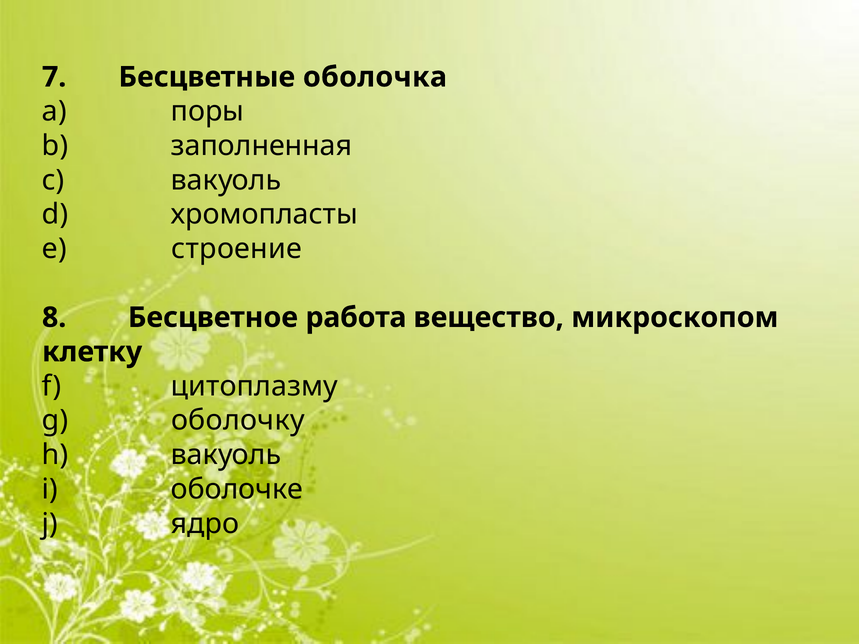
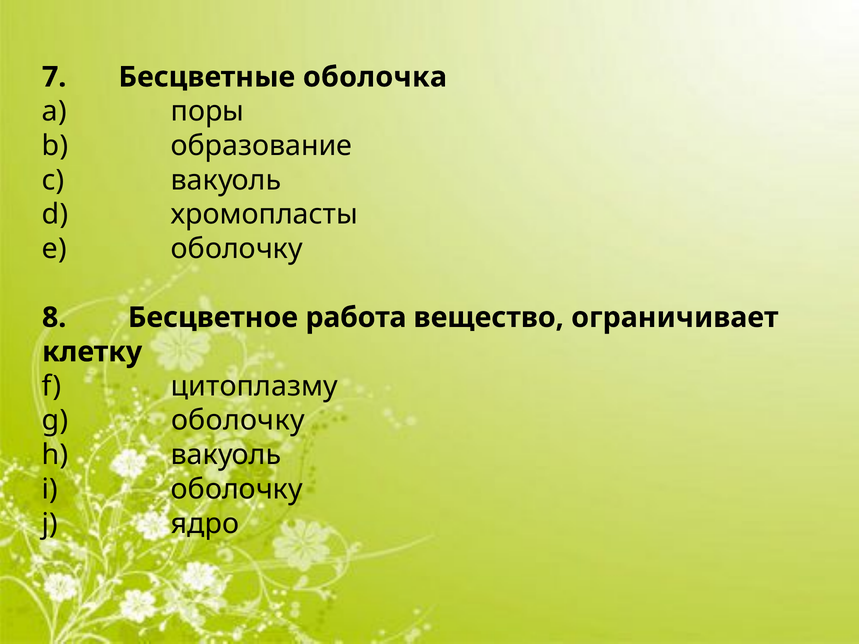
заполненная: заполненная -> образование
строение at (237, 249): строение -> оболочку
микроскопом: микроскопом -> ограничивает
оболочке at (237, 489): оболочке -> оболочку
